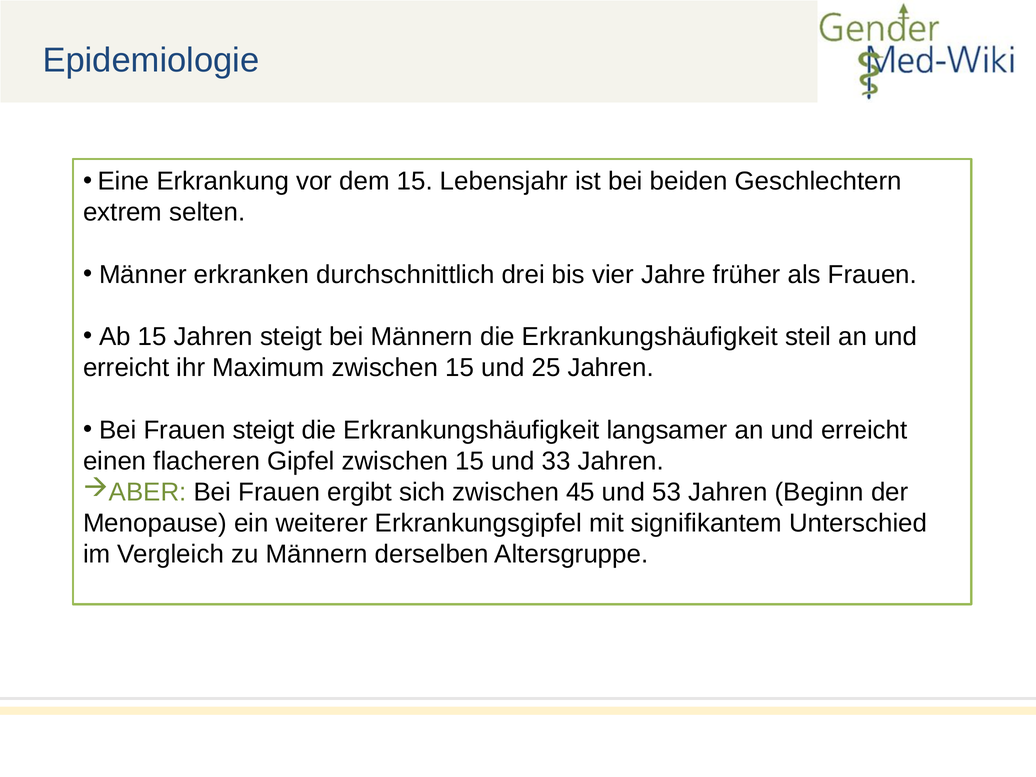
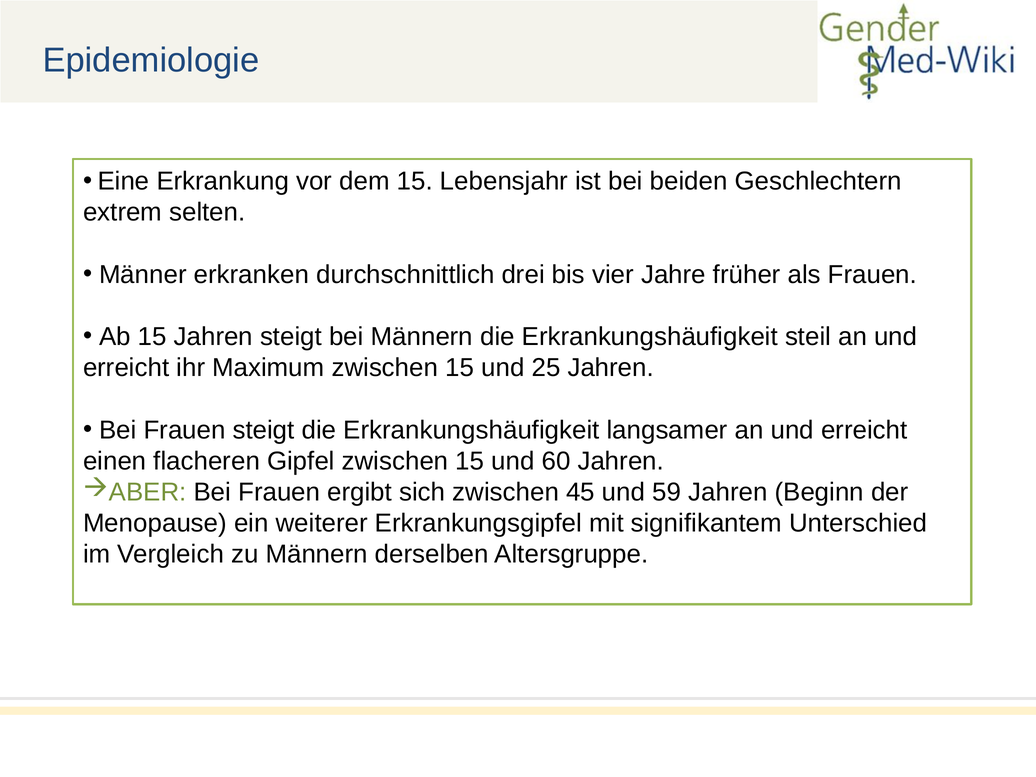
33: 33 -> 60
53: 53 -> 59
